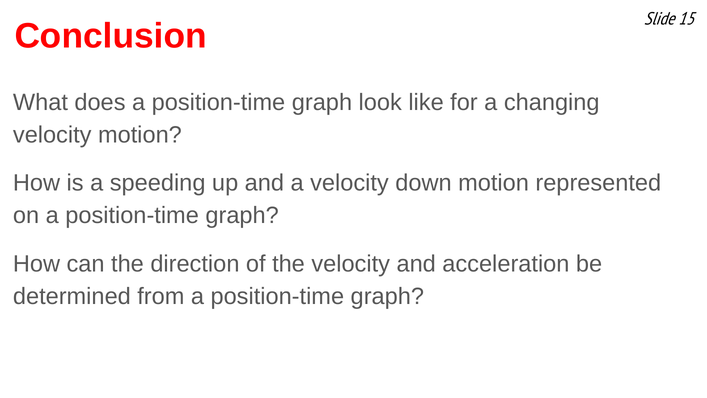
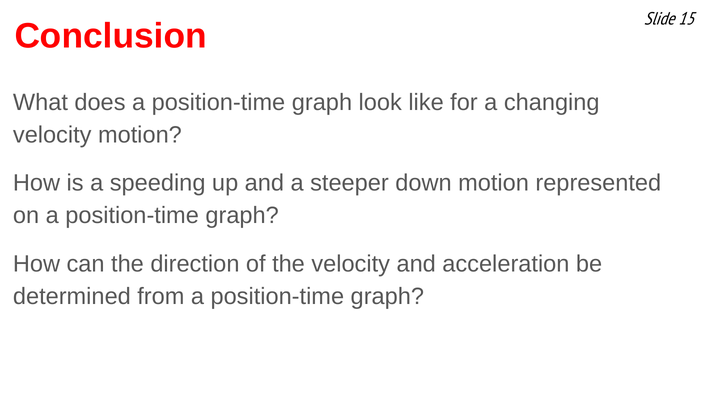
a velocity: velocity -> steeper
